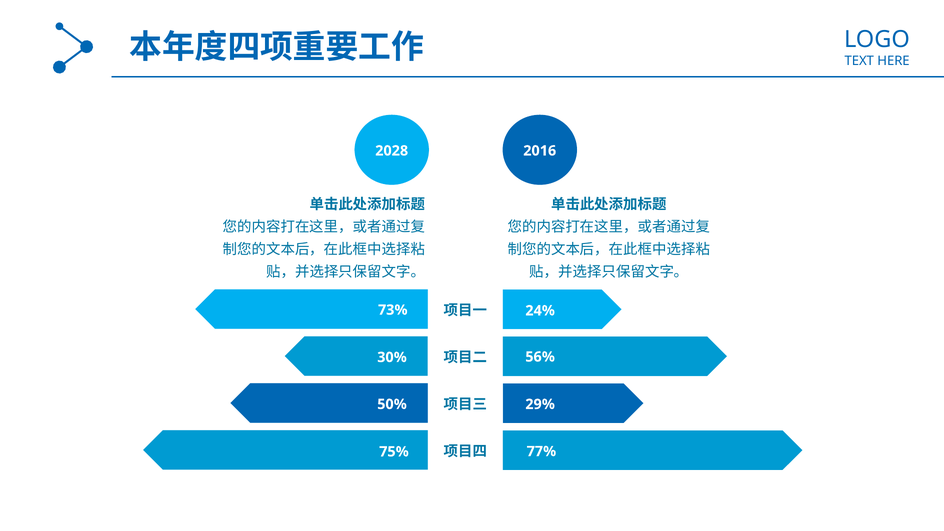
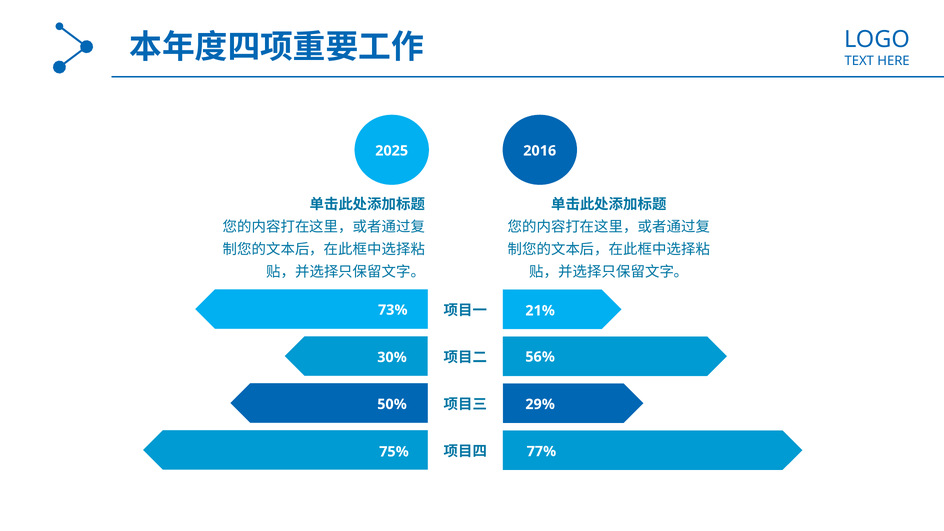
2028: 2028 -> 2025
24%: 24% -> 21%
